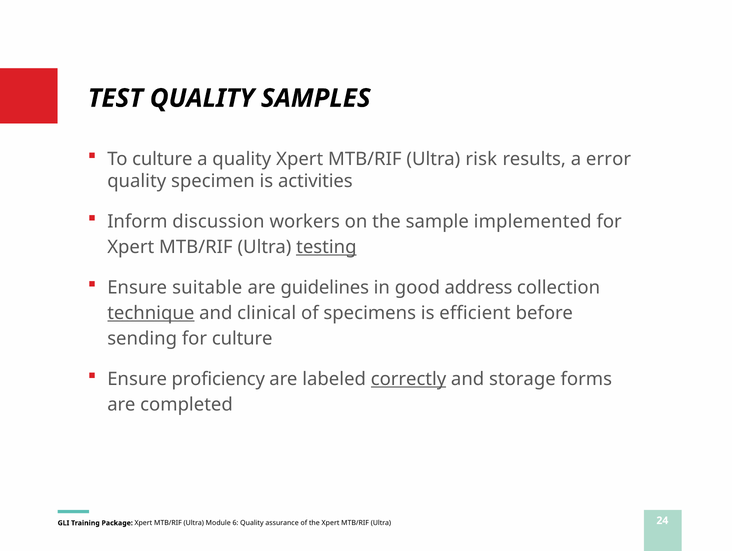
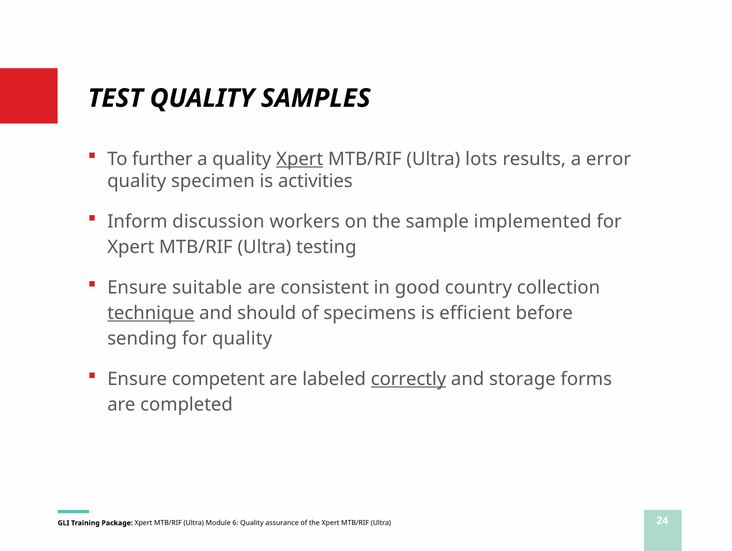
To culture: culture -> further
Xpert at (300, 159) underline: none -> present
risk: risk -> lots
testing underline: present -> none
guidelines: guidelines -> consistent
address: address -> country
clinical: clinical -> should
for culture: culture -> quality
proficiency: proficiency -> competent
